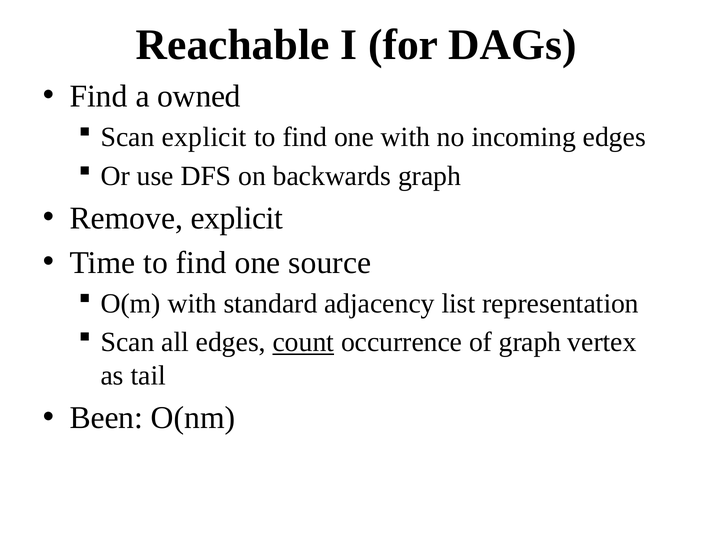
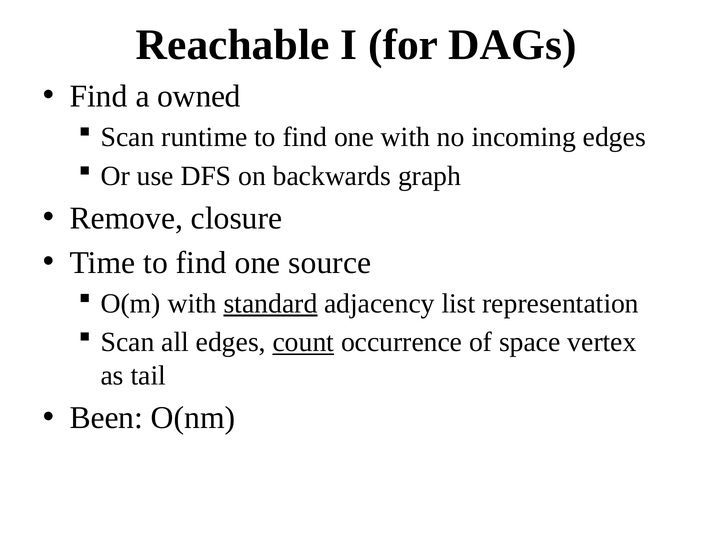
Scan explicit: explicit -> runtime
Remove explicit: explicit -> closure
standard underline: none -> present
of graph: graph -> space
